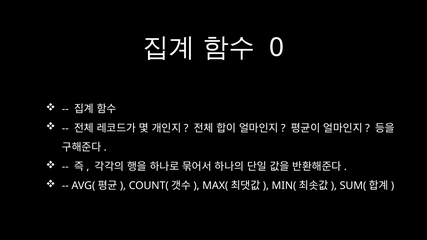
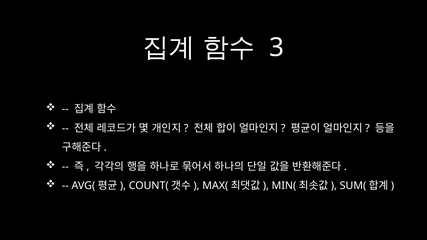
0: 0 -> 3
